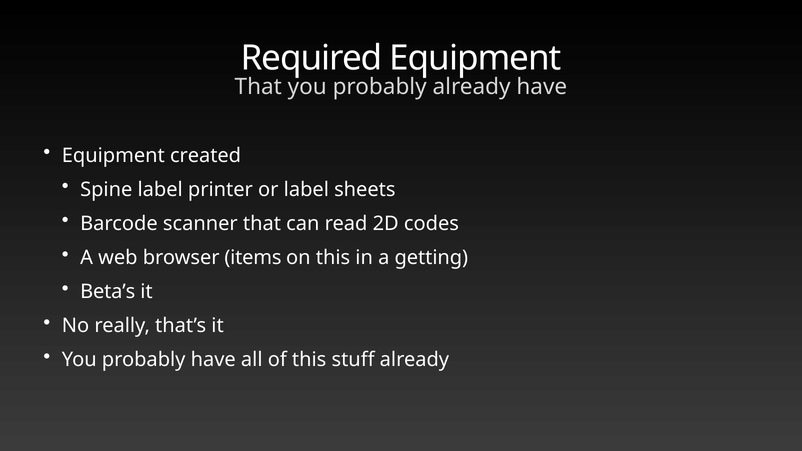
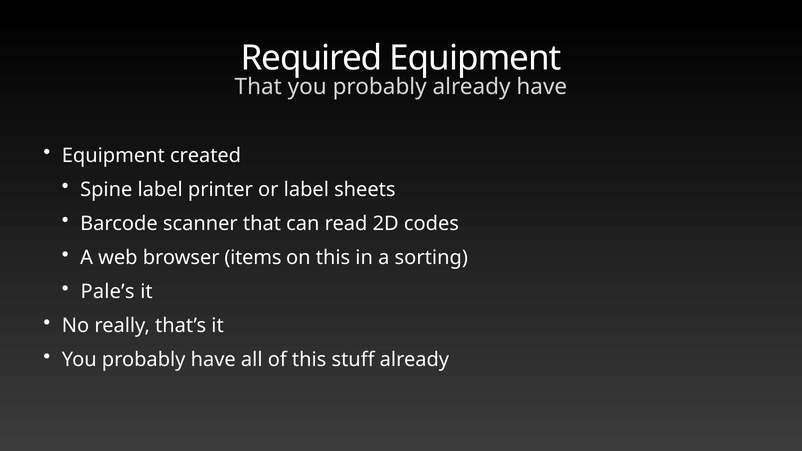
getting: getting -> sorting
Beta’s: Beta’s -> Pale’s
